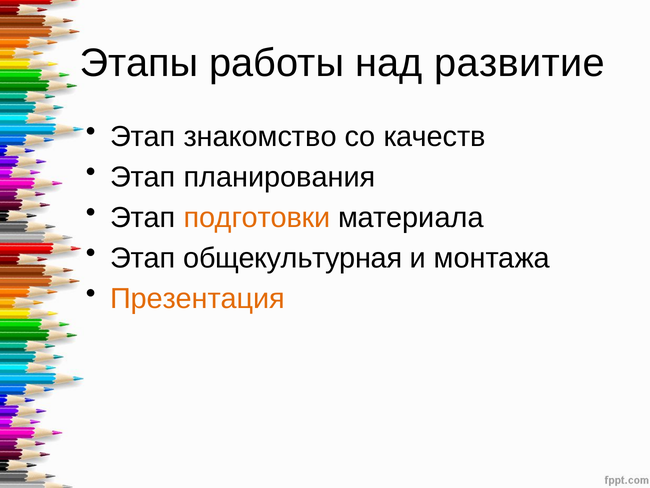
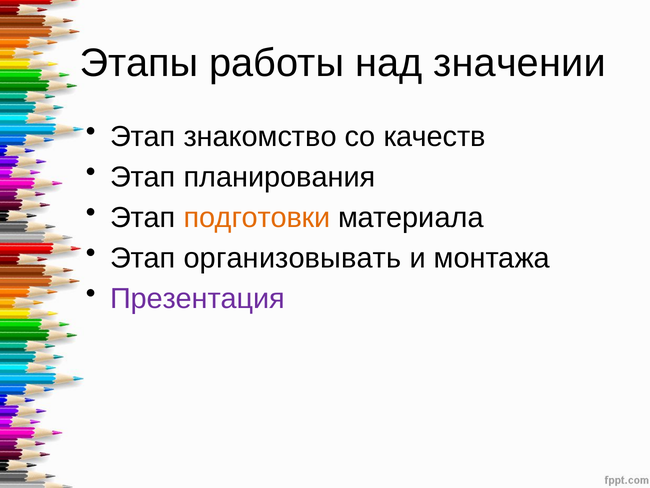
развитие: развитие -> значении
общекультурная: общекультурная -> организовывать
Презентация colour: orange -> purple
